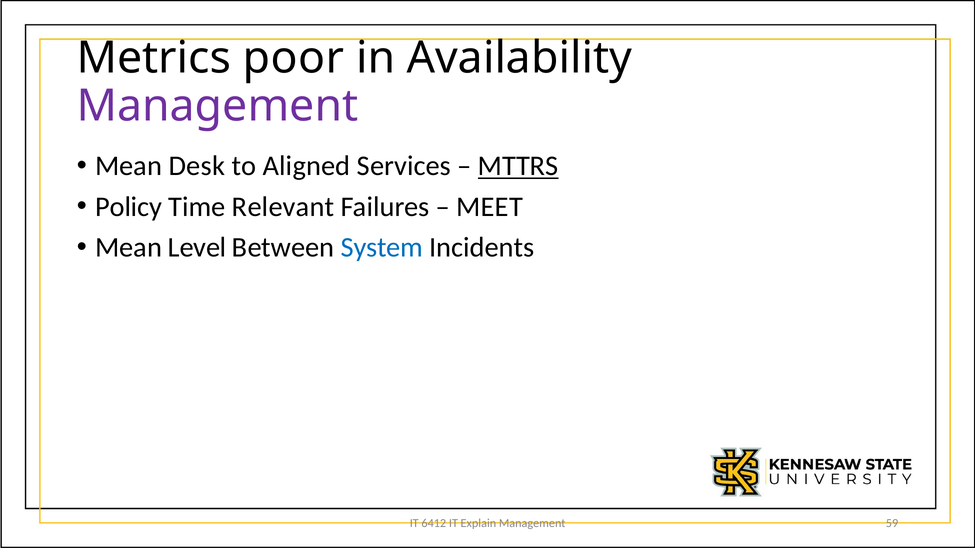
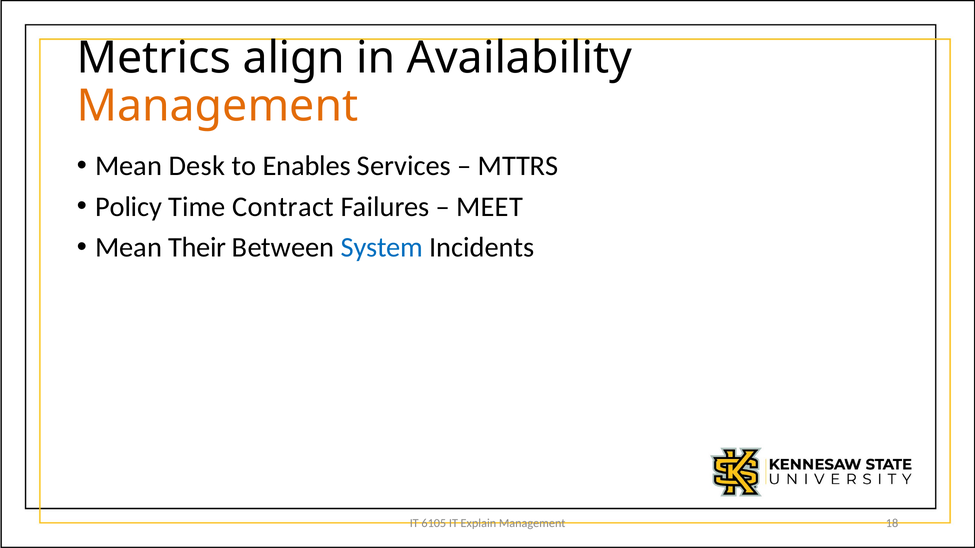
poor: poor -> align
Management at (218, 106) colour: purple -> orange
Aligned: Aligned -> Enables
MTTRS underline: present -> none
Relevant: Relevant -> Contract
Level: Level -> Their
6412: 6412 -> 6105
59: 59 -> 18
